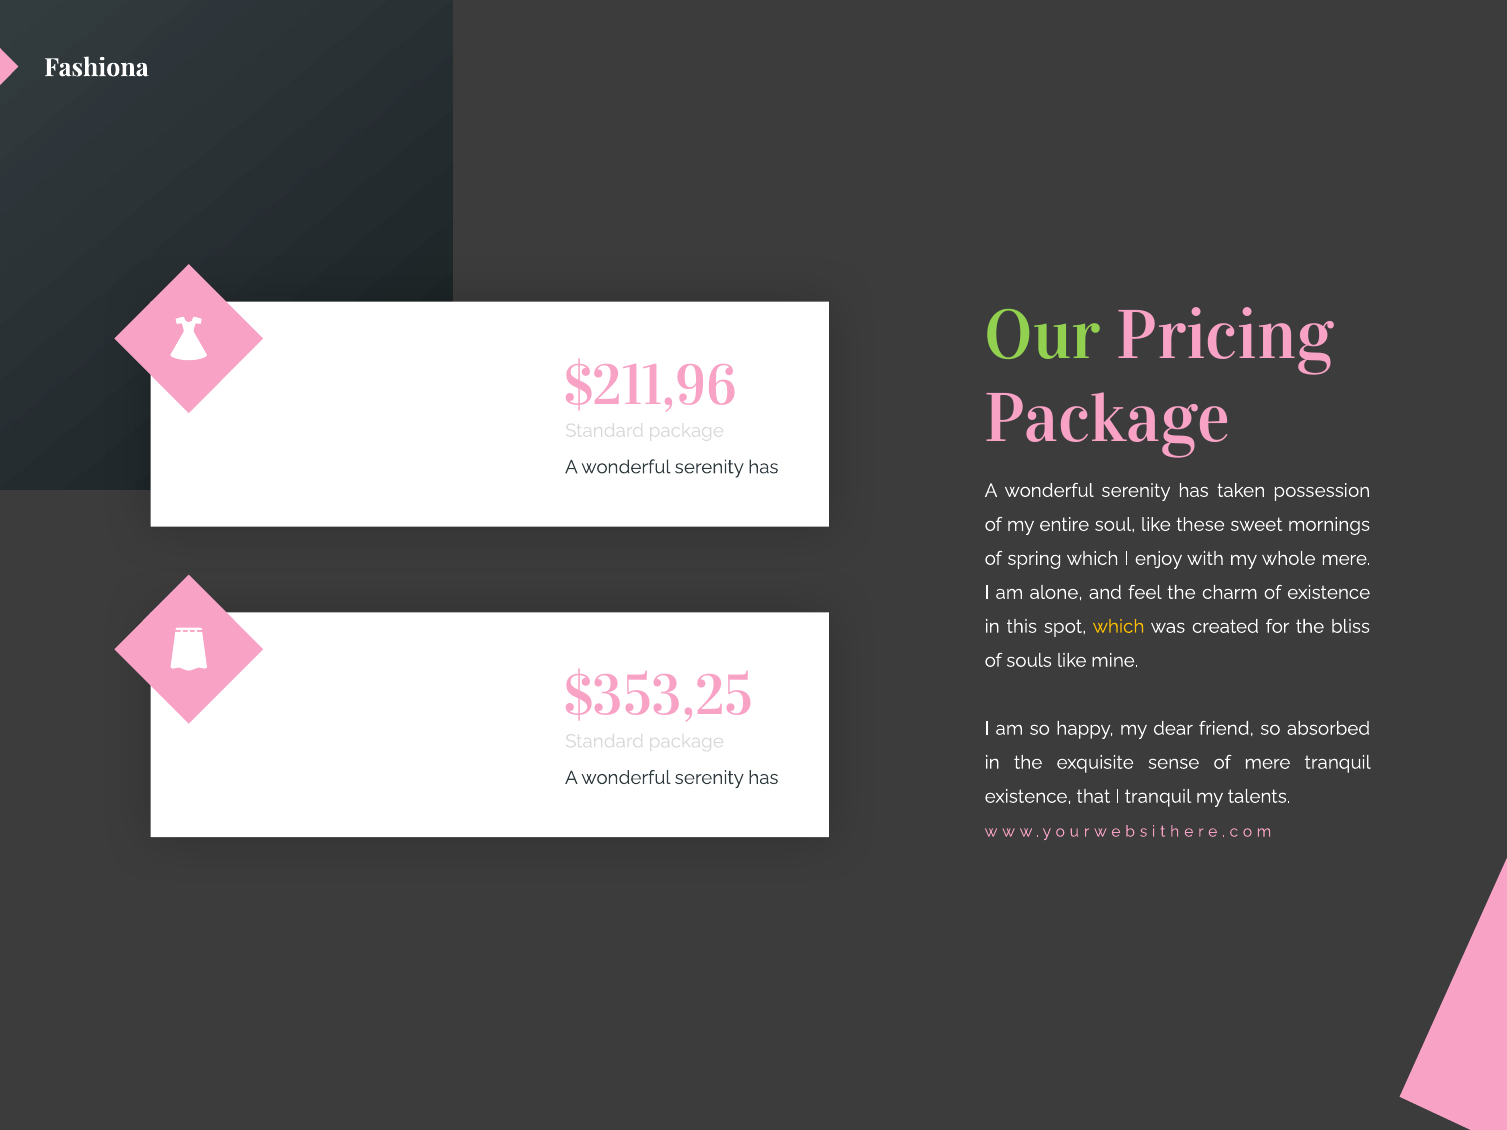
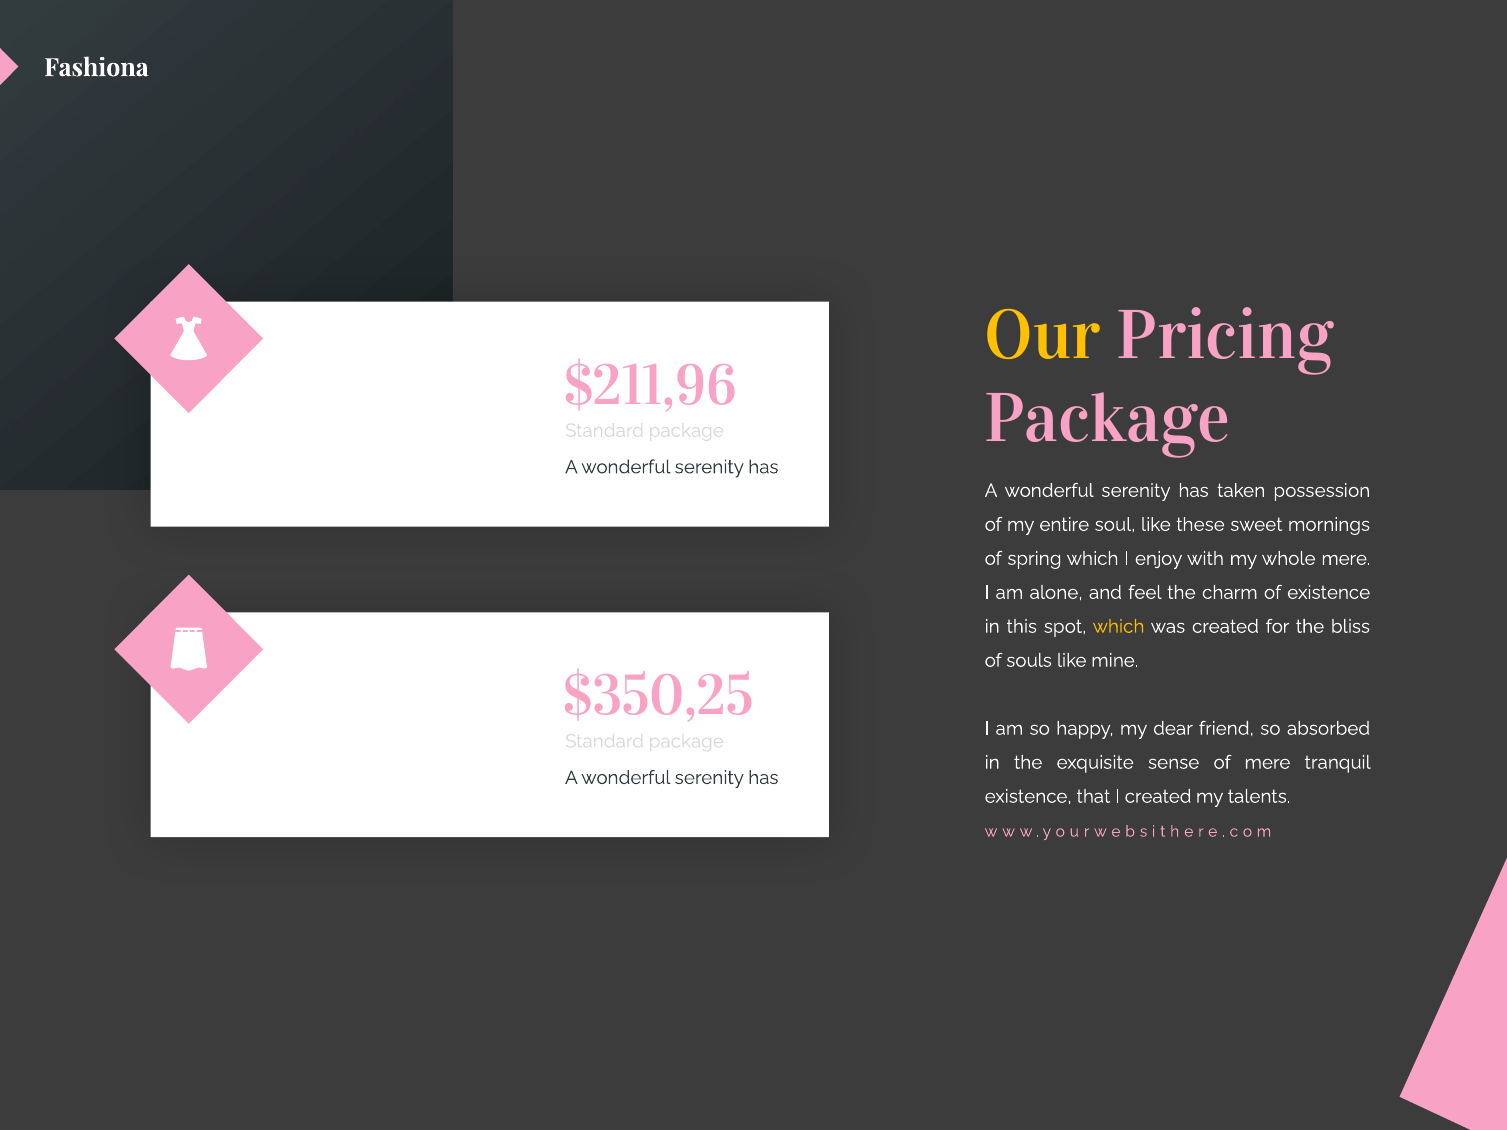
Our colour: light green -> yellow
$353,25: $353,25 -> $350,25
I tranquil: tranquil -> created
